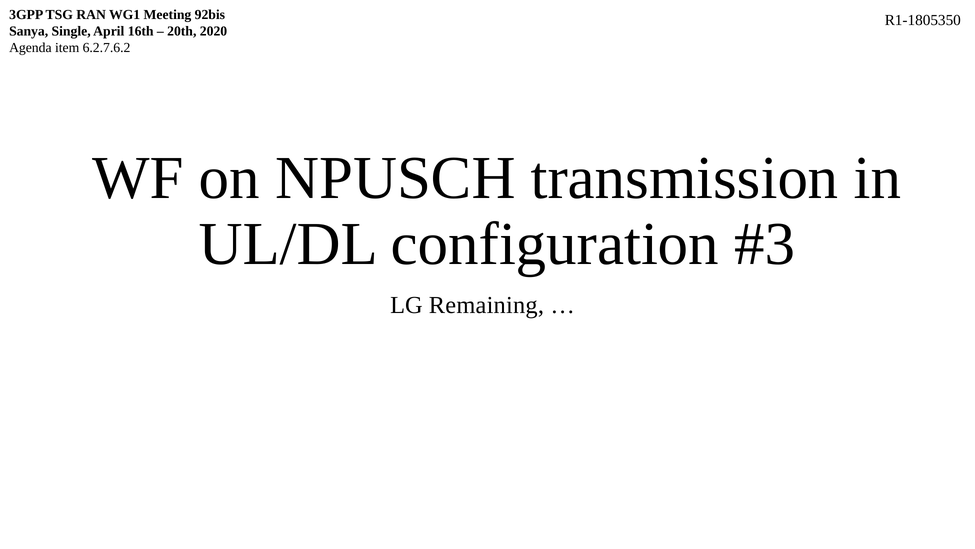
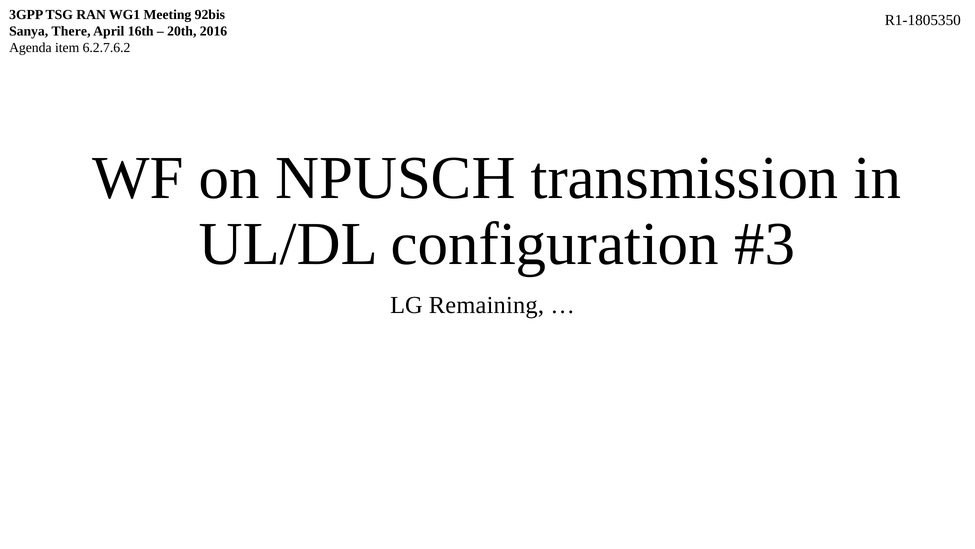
Single: Single -> There
2020: 2020 -> 2016
